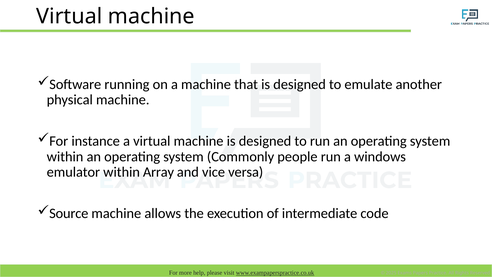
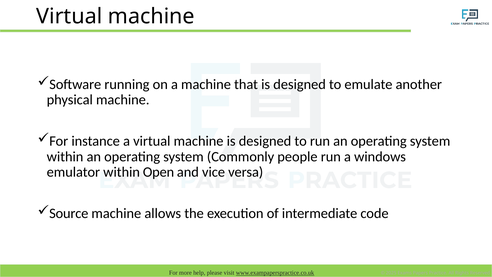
Array: Array -> Open
